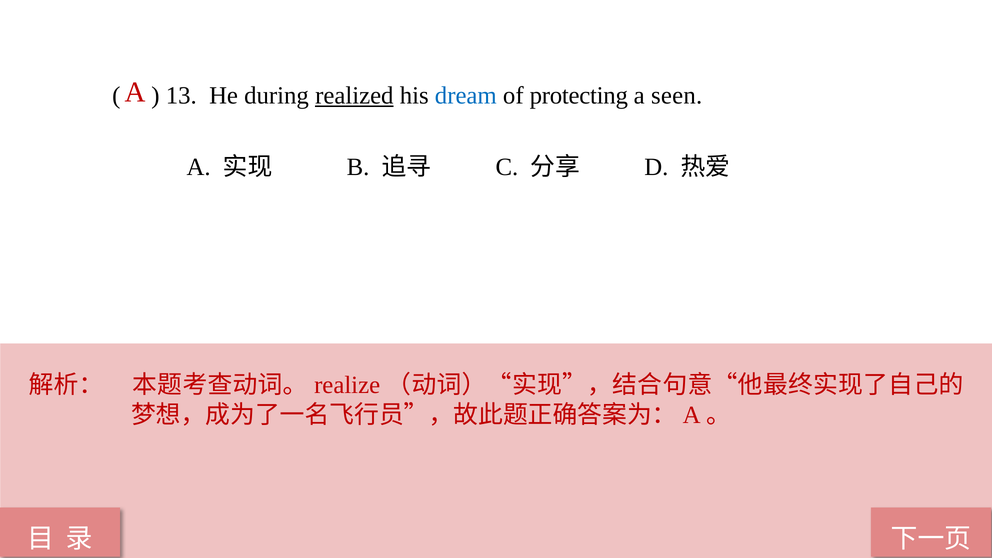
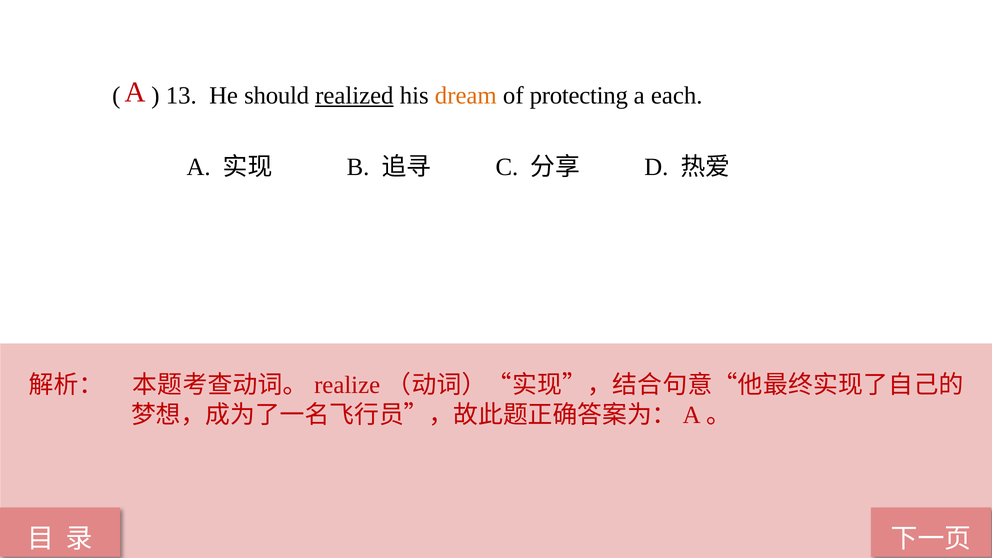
during: during -> should
dream colour: blue -> orange
seen: seen -> each
